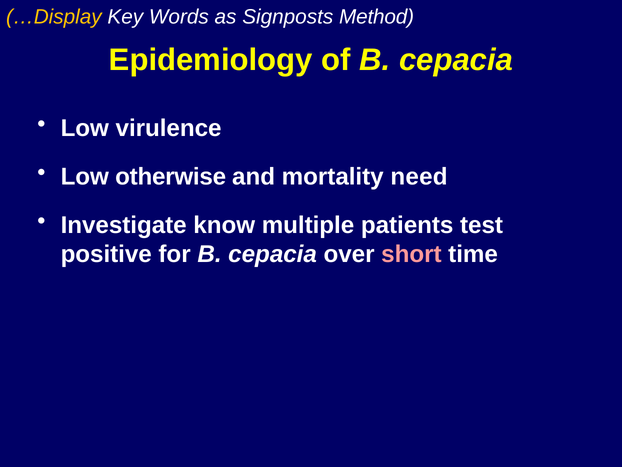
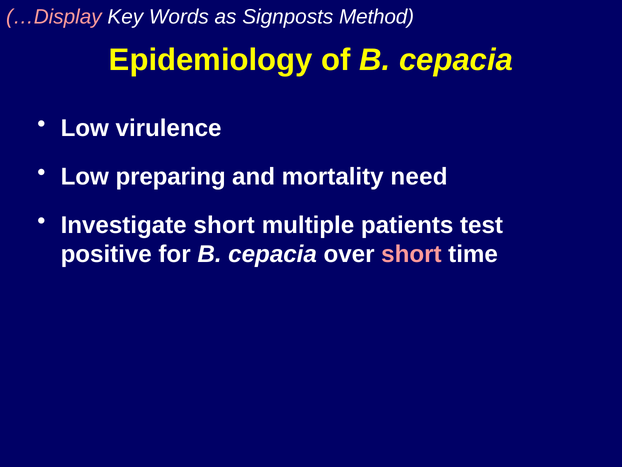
…Display colour: yellow -> pink
otherwise: otherwise -> preparing
Investigate know: know -> short
